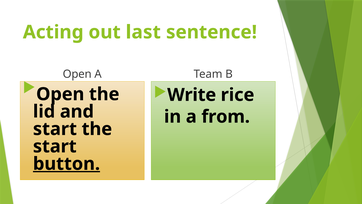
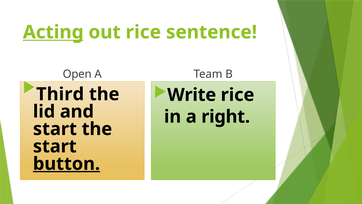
Acting underline: none -> present
out last: last -> rice
Open at (60, 94): Open -> Third
from: from -> right
